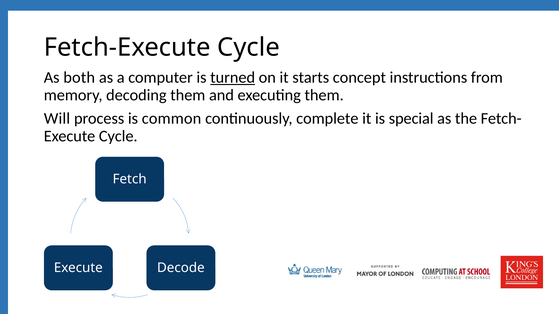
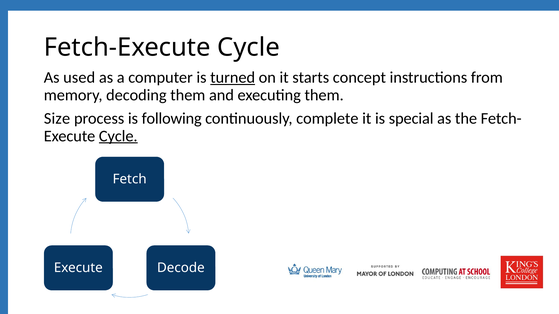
both: both -> used
Will: Will -> Size
common: common -> following
Cycle at (118, 136) underline: none -> present
